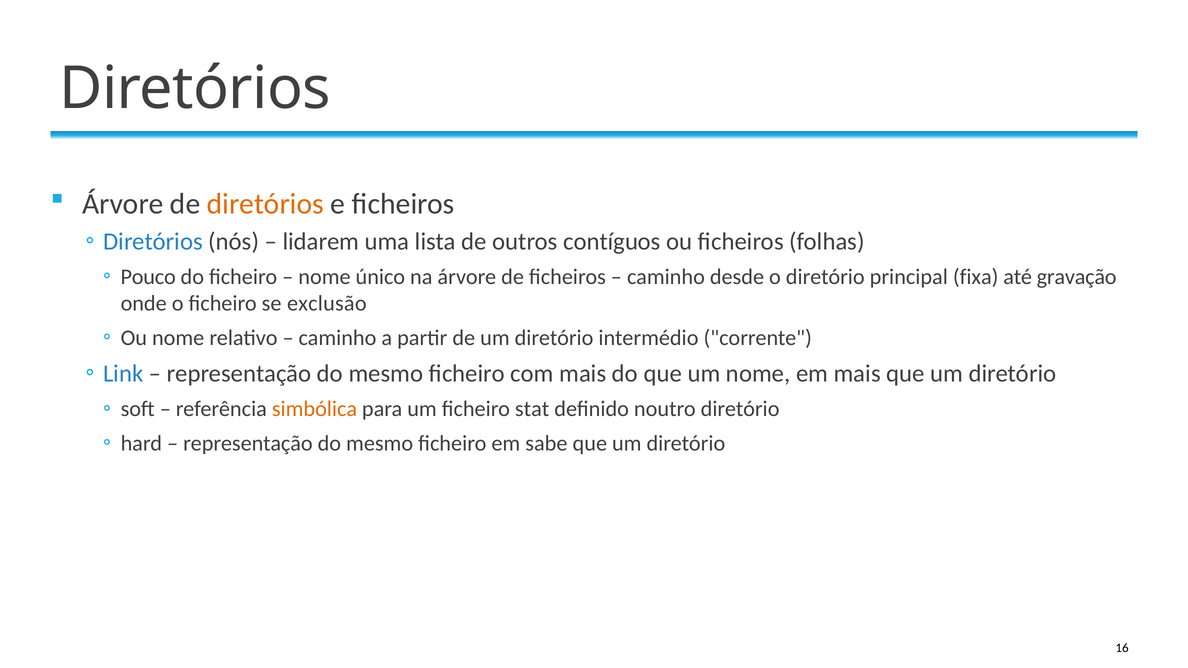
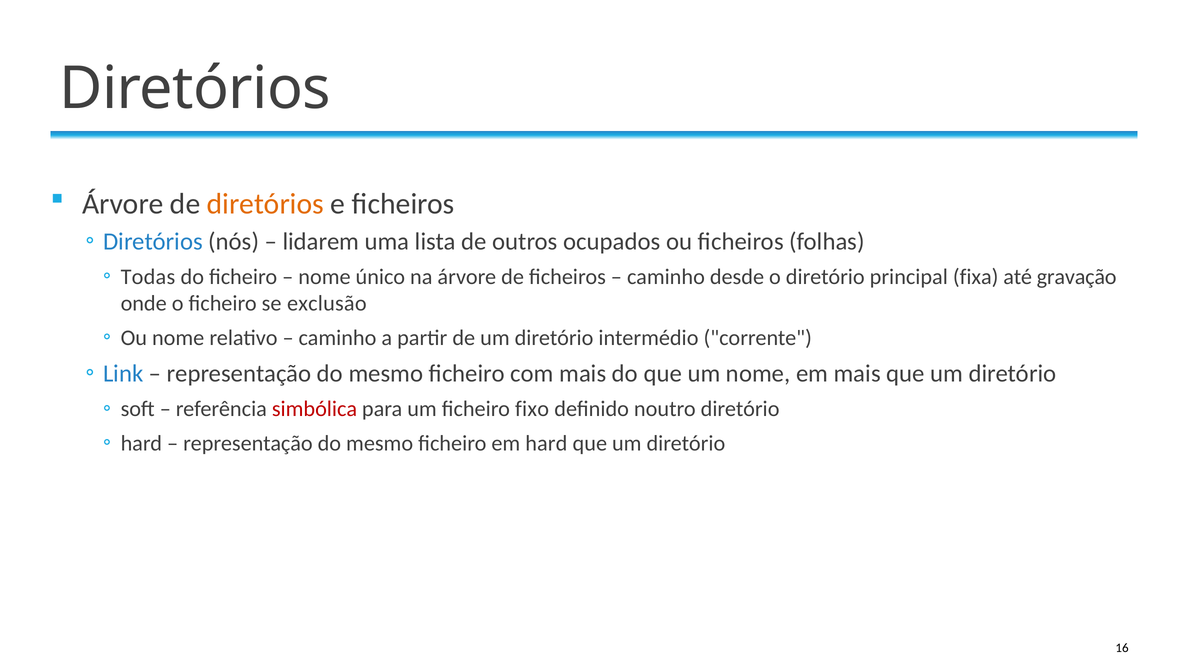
contíguos: contíguos -> ocupados
Pouco: Pouco -> Todas
simbólica colour: orange -> red
stat: stat -> fixo
em sabe: sabe -> hard
